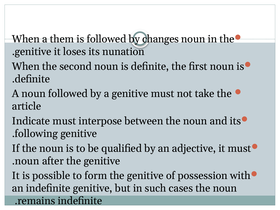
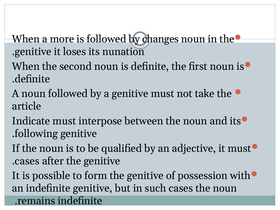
them: them -> more
noun at (27, 161): noun -> cases
